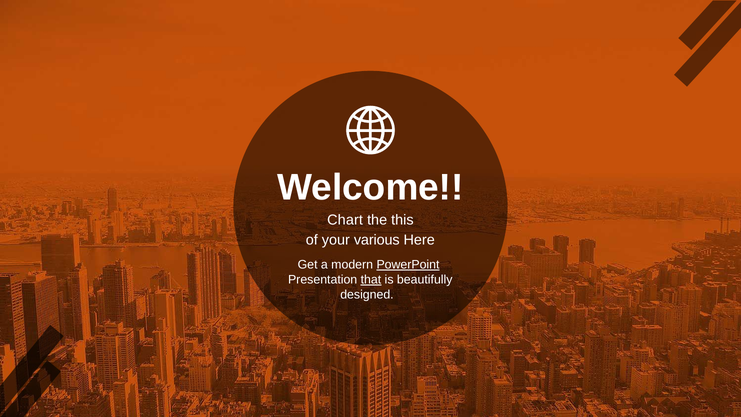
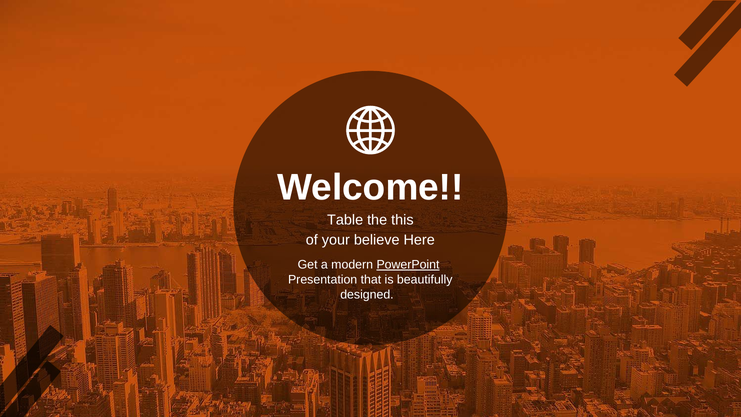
Chart: Chart -> Table
various: various -> believe
that underline: present -> none
